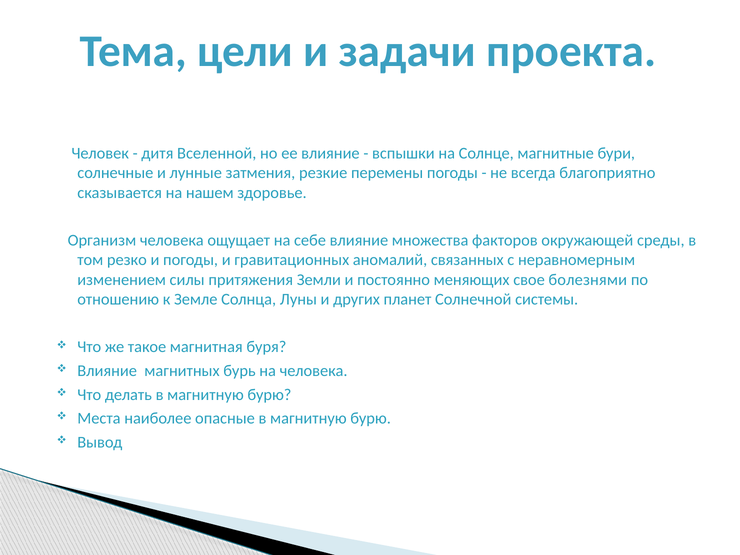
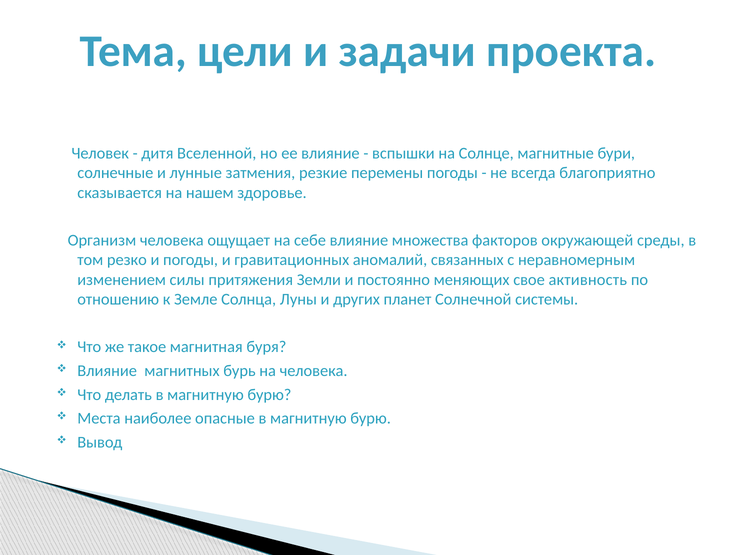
болезнями: болезнями -> активность
